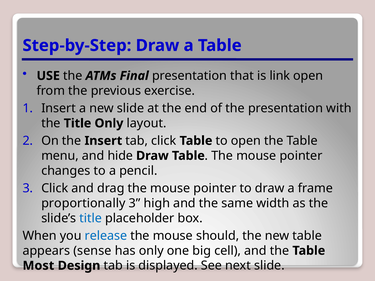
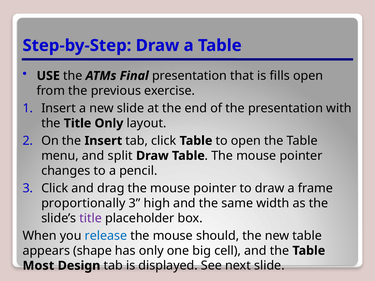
link: link -> fills
hide: hide -> split
title at (91, 218) colour: blue -> purple
sense: sense -> shape
